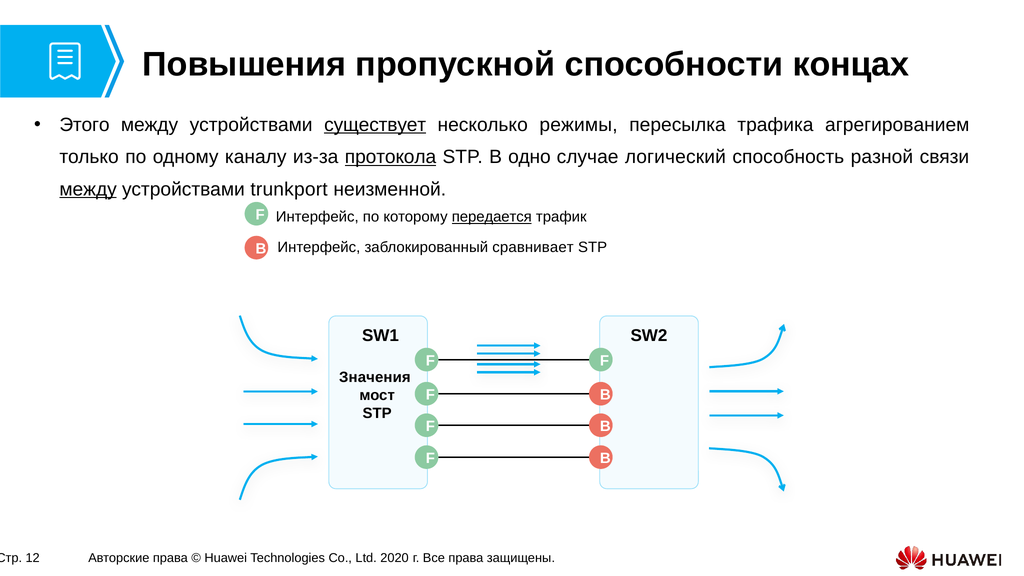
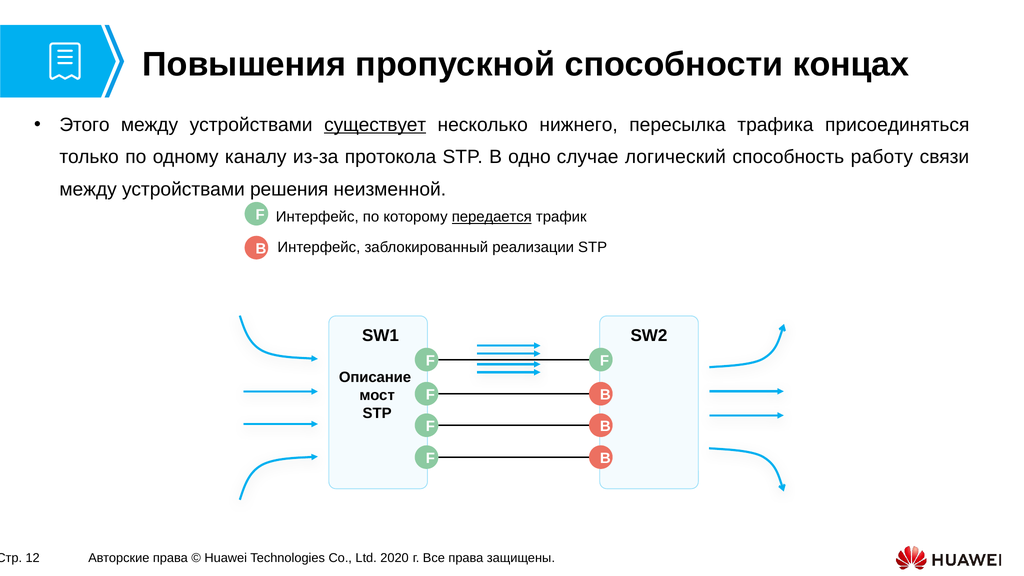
режимы: режимы -> нижнего
агрегированием: агрегированием -> присоединяться
протокола underline: present -> none
разной: разной -> работу
между at (88, 189) underline: present -> none
trunkport: trunkport -> решения
сравнивает: сравнивает -> реализации
Значения: Значения -> Описание
